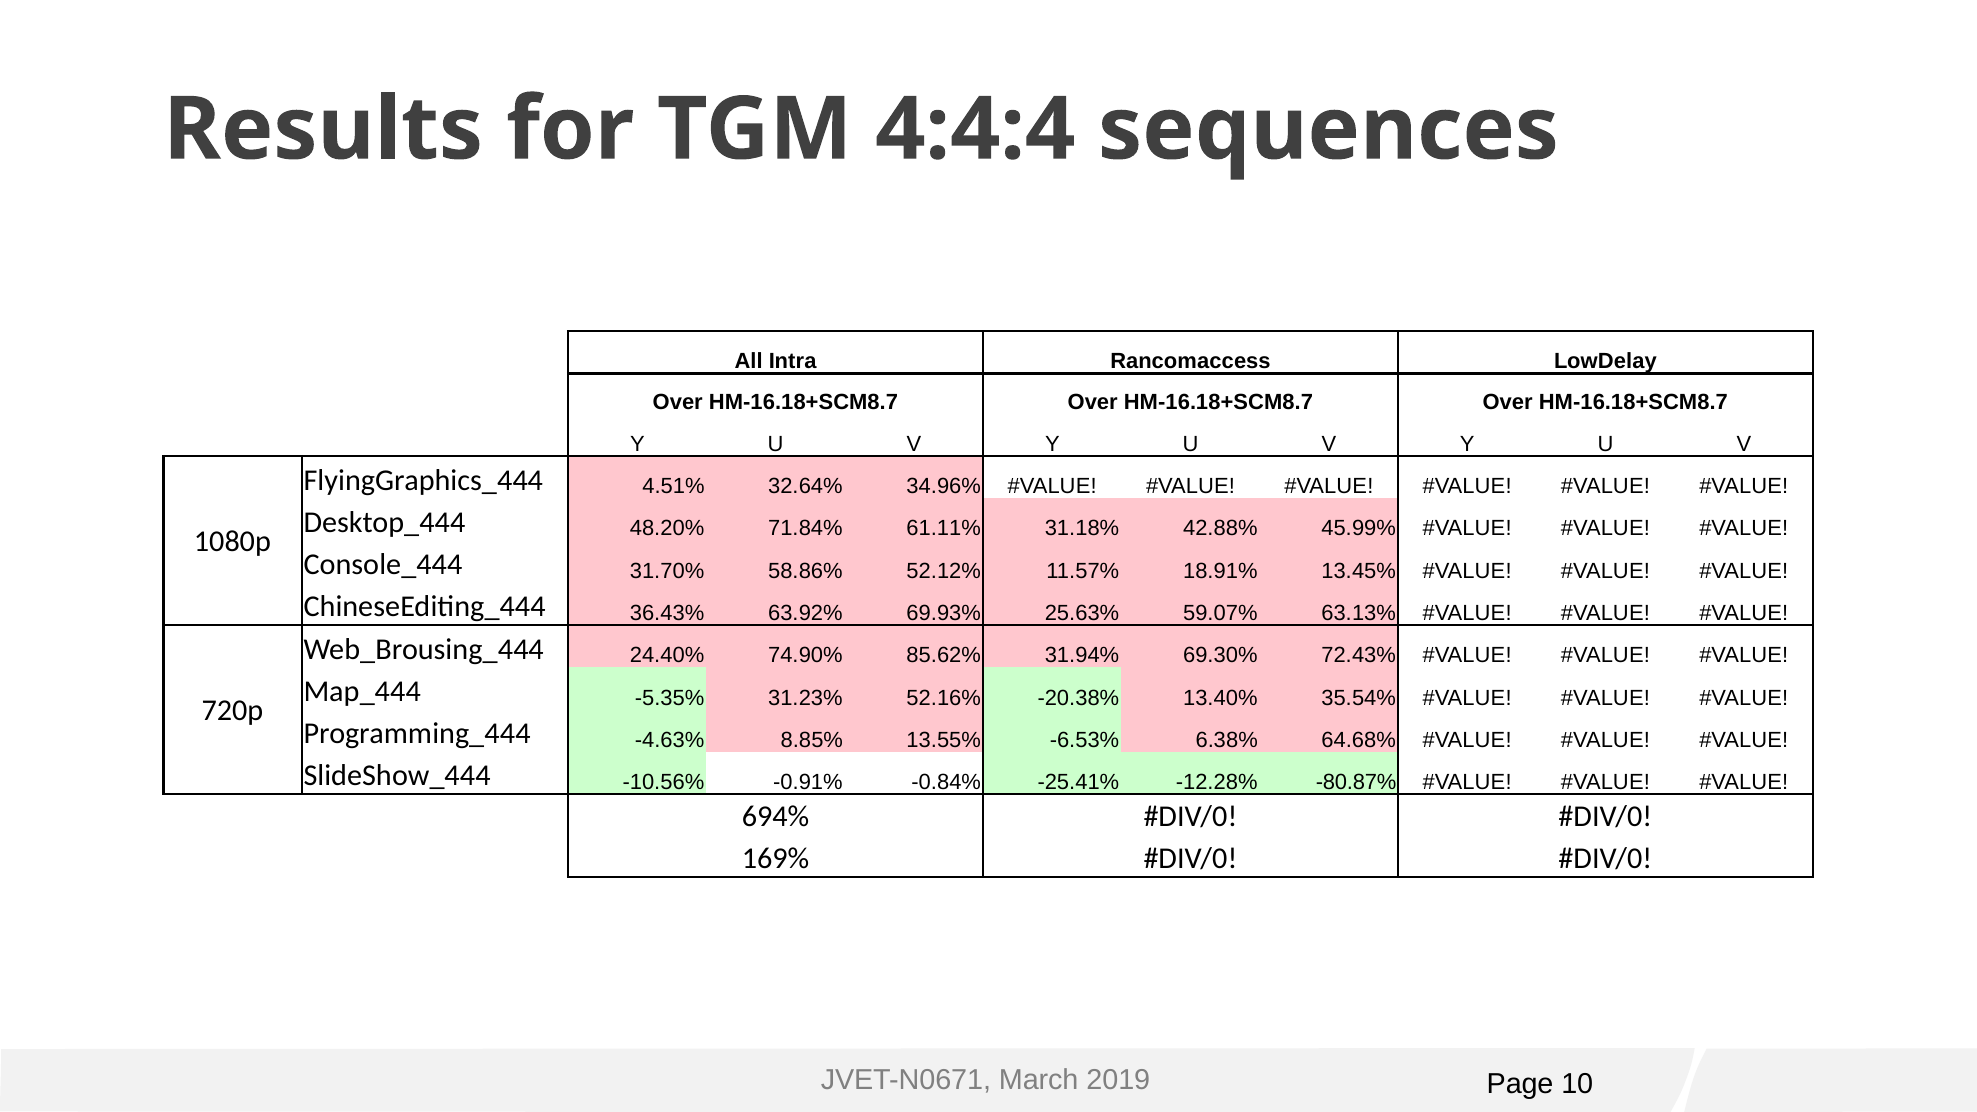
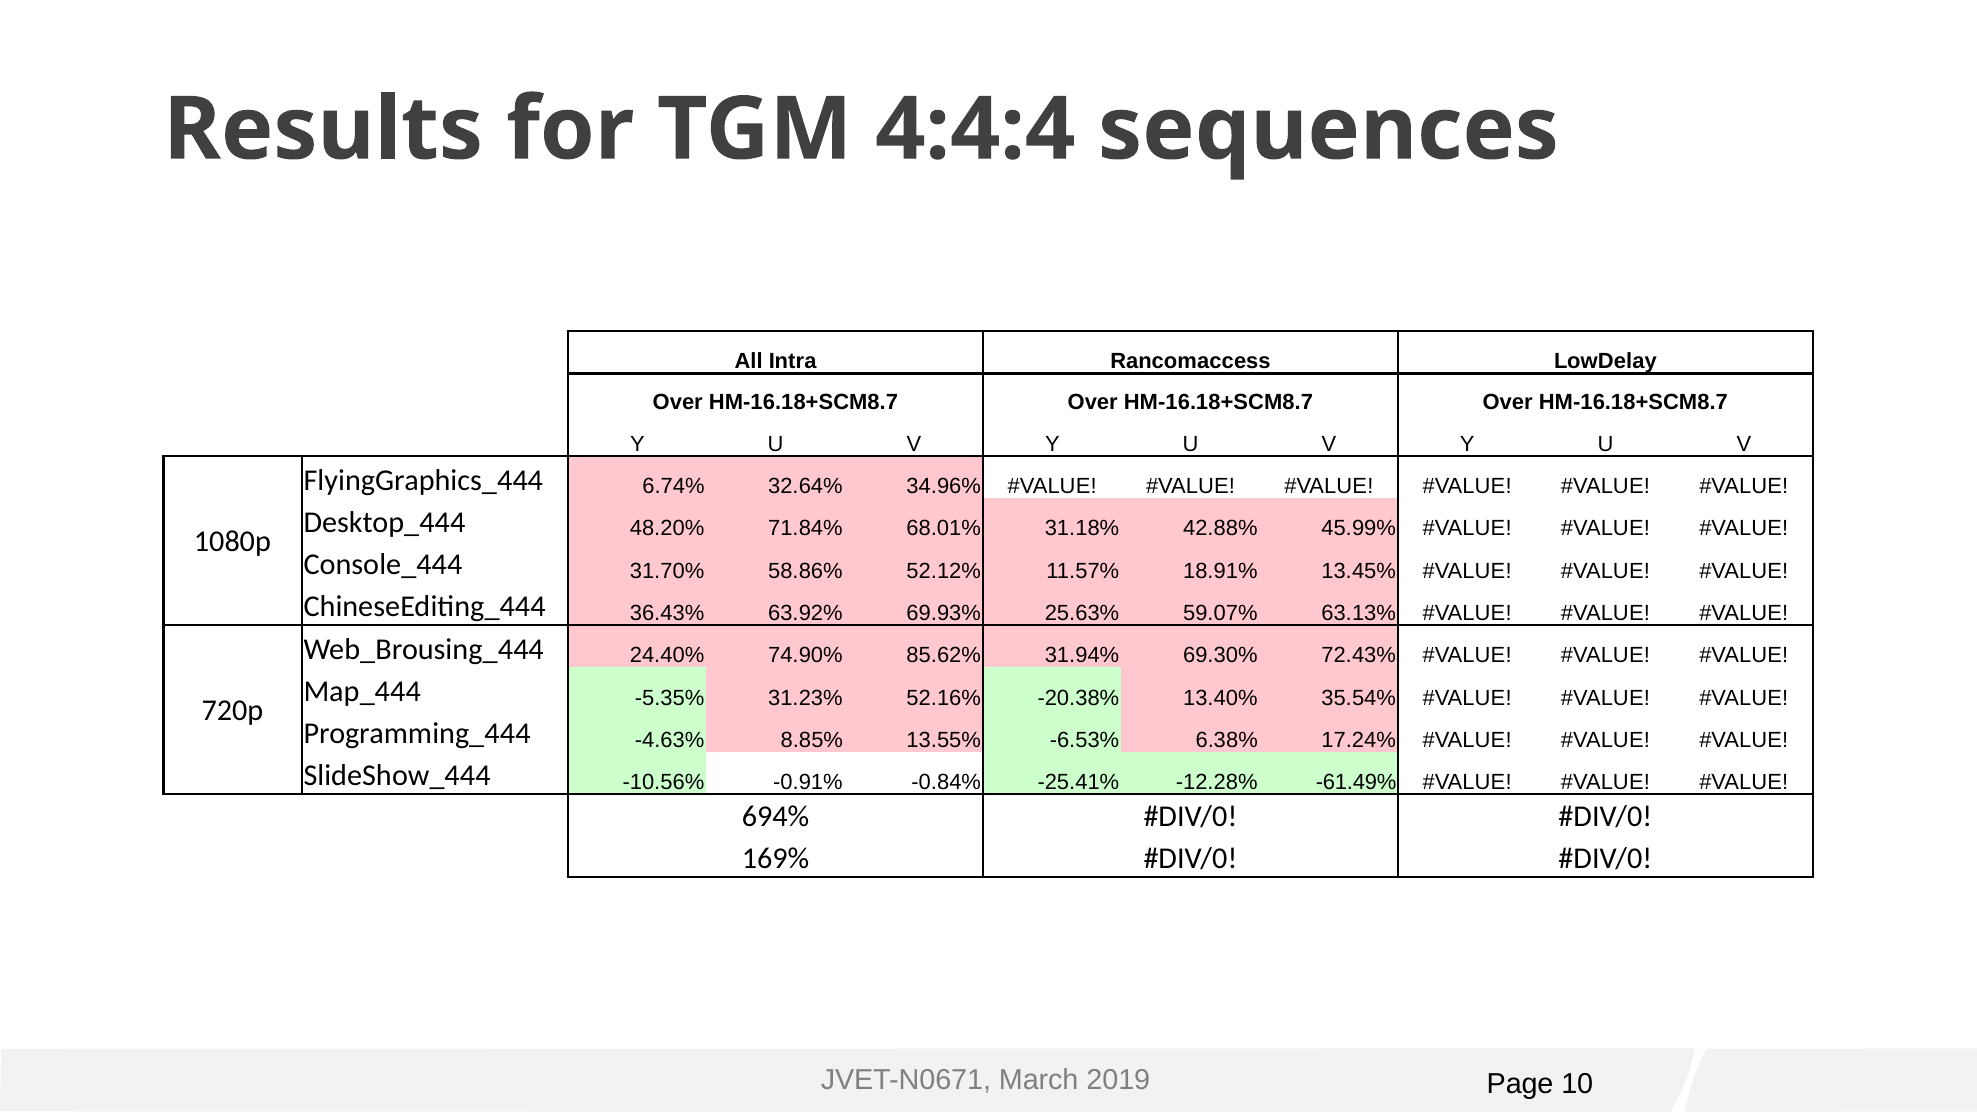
4.51%: 4.51% -> 6.74%
61.11%: 61.11% -> 68.01%
64.68%: 64.68% -> 17.24%
-80.87%: -80.87% -> -61.49%
